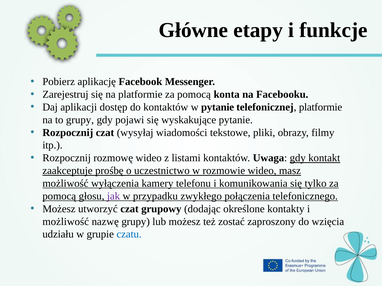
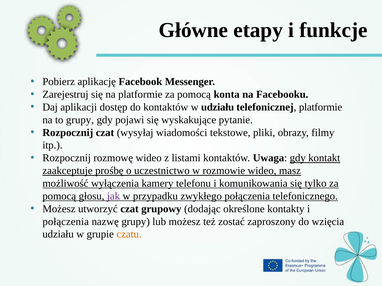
w pytanie: pytanie -> udziału
możliwość at (66, 222): możliwość -> połączenia
czatu colour: blue -> orange
